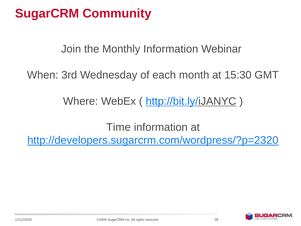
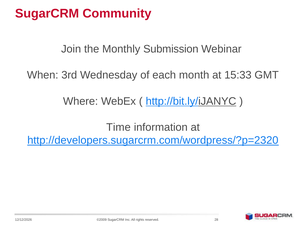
Monthly Information: Information -> Submission
15:30: 15:30 -> 15:33
